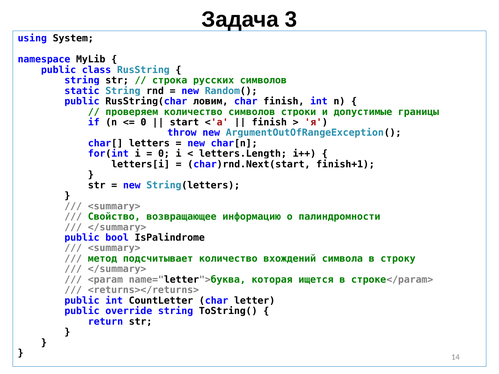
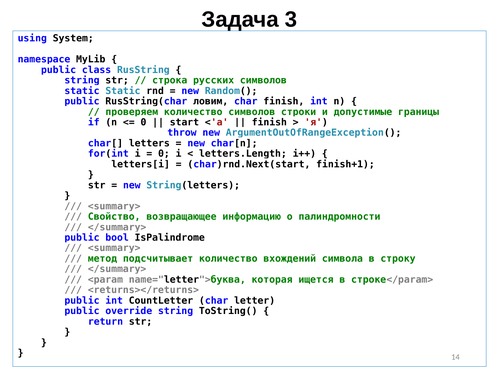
static String: String -> Static
